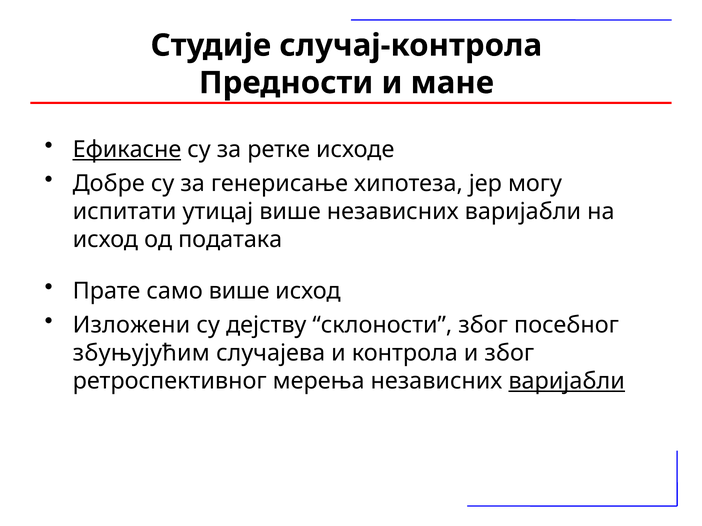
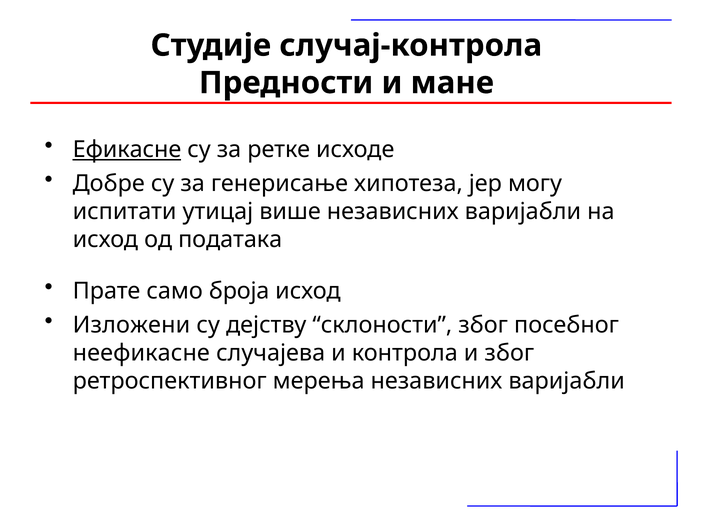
само више: више -> броја
збуњујућим: збуњујућим -> неефикасне
варијабли at (567, 381) underline: present -> none
